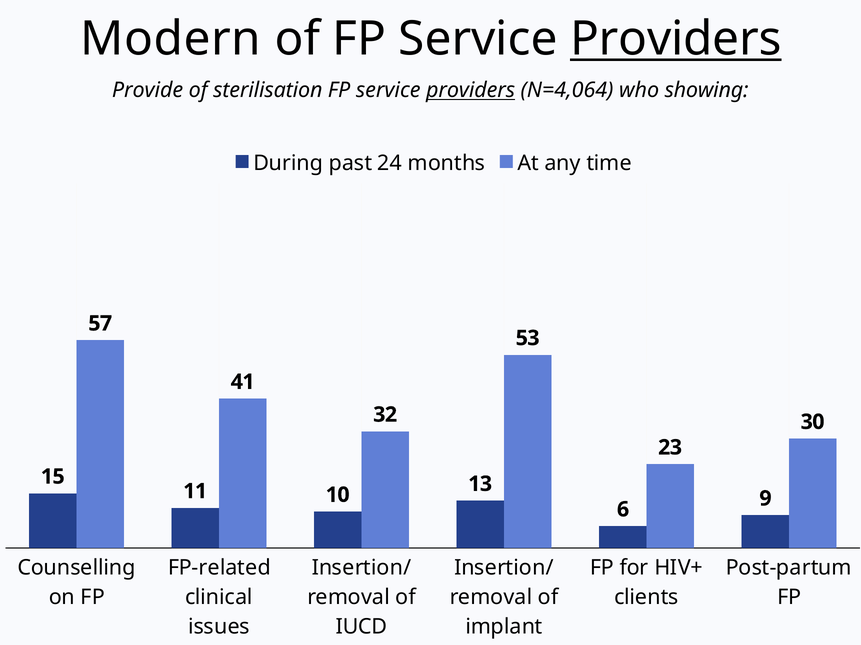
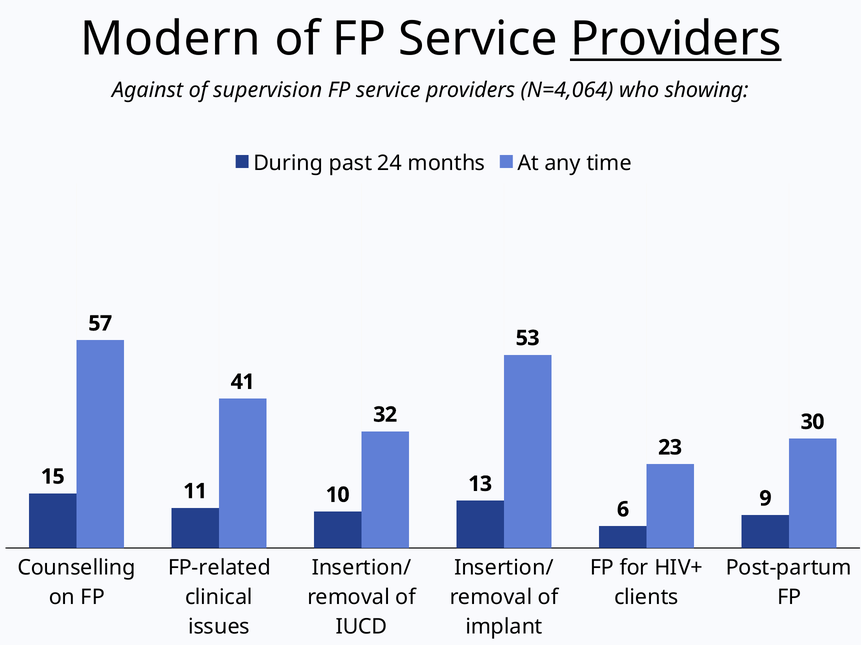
Provide: Provide -> Against
sterilisation: sterilisation -> supervision
providers at (471, 90) underline: present -> none
